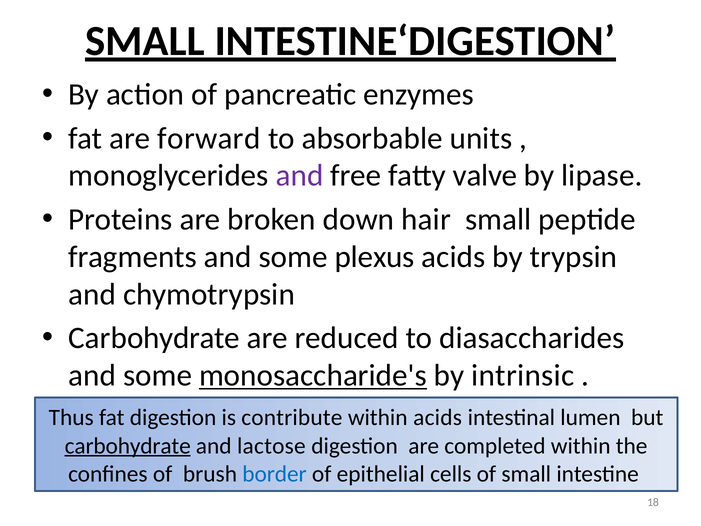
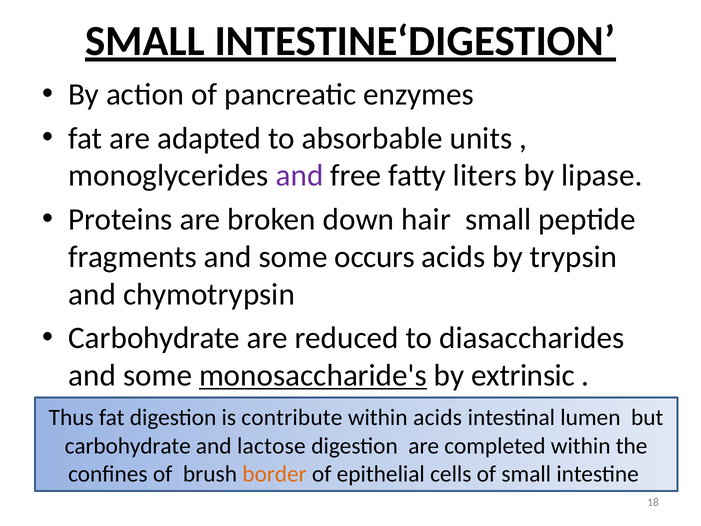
forward: forward -> adapted
valve: valve -> liters
plexus: plexus -> occurs
intrinsic: intrinsic -> extrinsic
carbohydrate at (128, 446) underline: present -> none
border colour: blue -> orange
